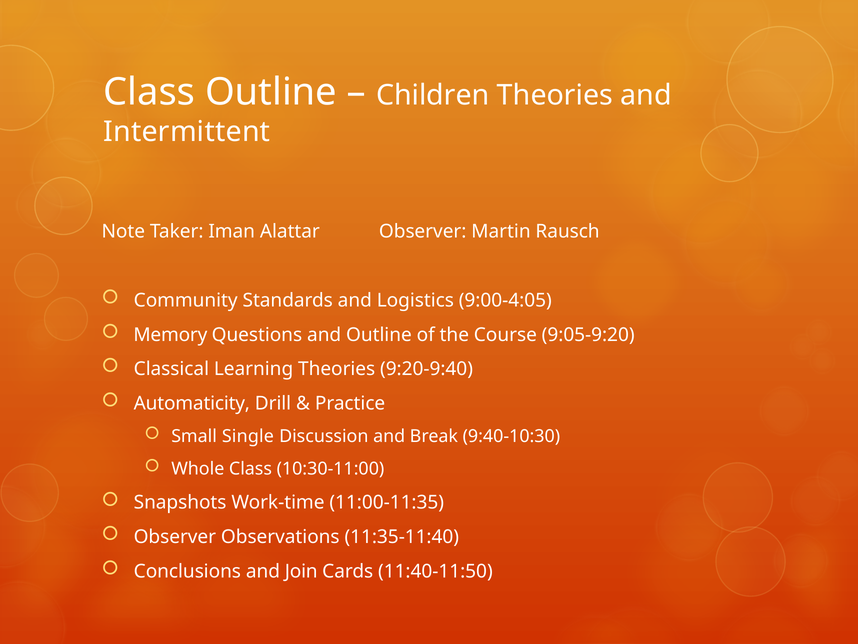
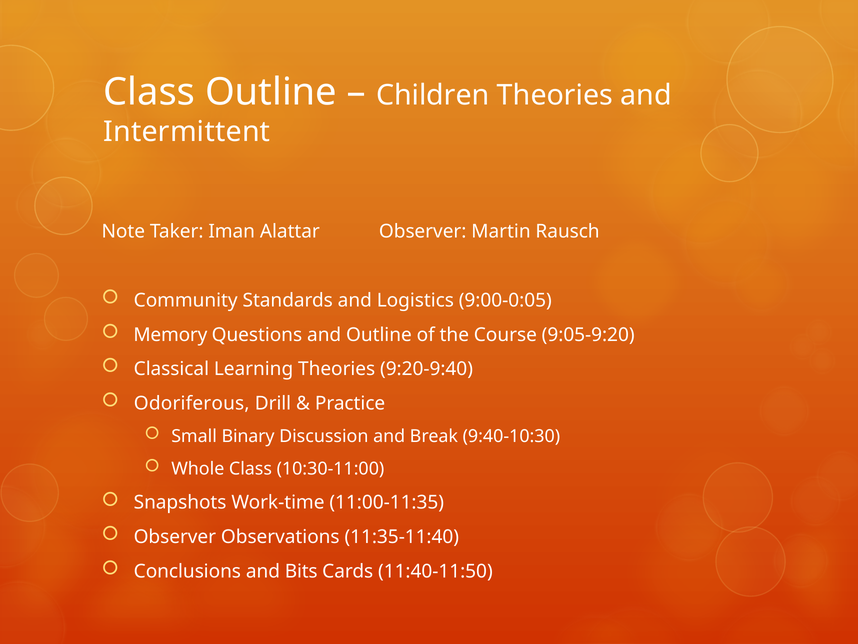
9:00-4:05: 9:00-4:05 -> 9:00-0:05
Automaticity: Automaticity -> Odoriferous
Single: Single -> Binary
Join: Join -> Bits
